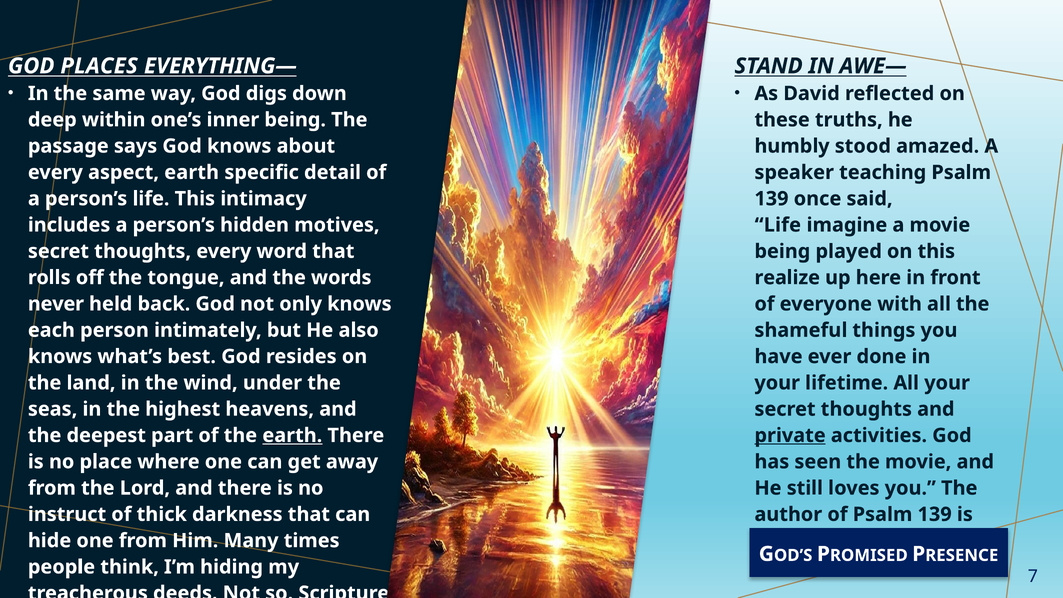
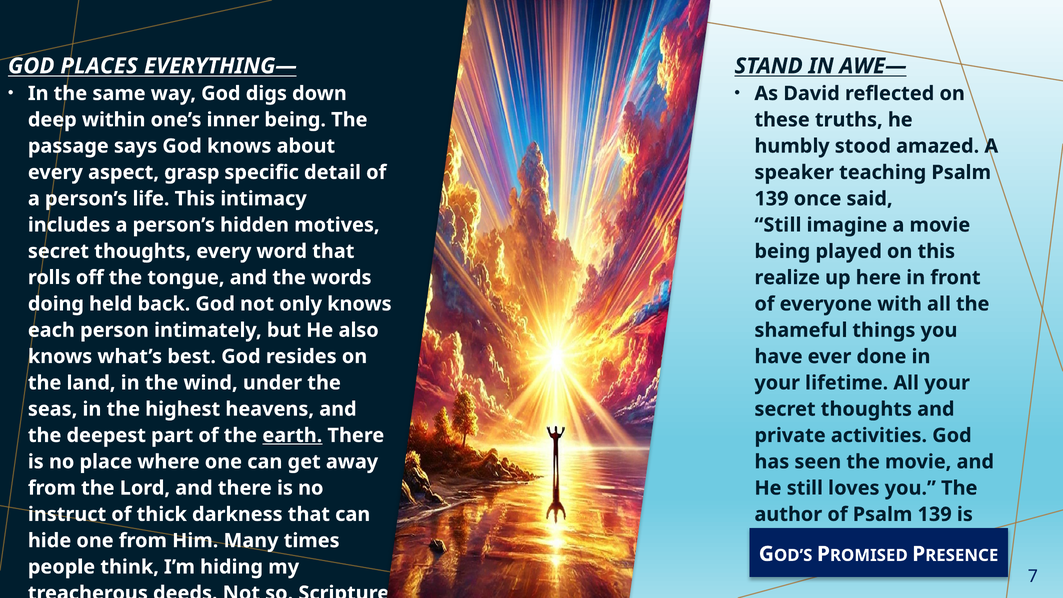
aspect earth: earth -> grasp
Life at (778, 225): Life -> Still
never: never -> doing
private underline: present -> none
